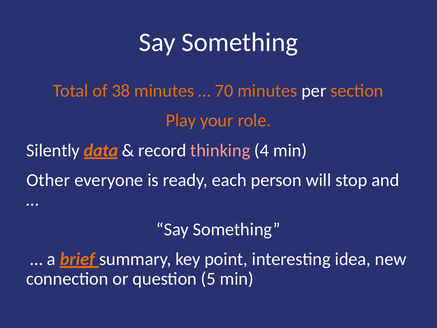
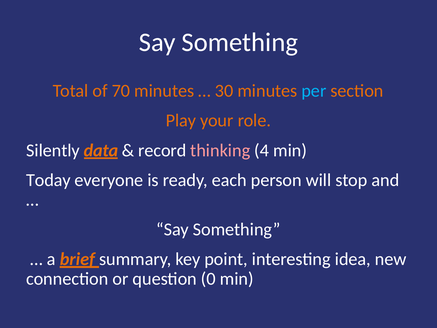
38: 38 -> 70
70: 70 -> 30
per colour: white -> light blue
Other: Other -> Today
5: 5 -> 0
